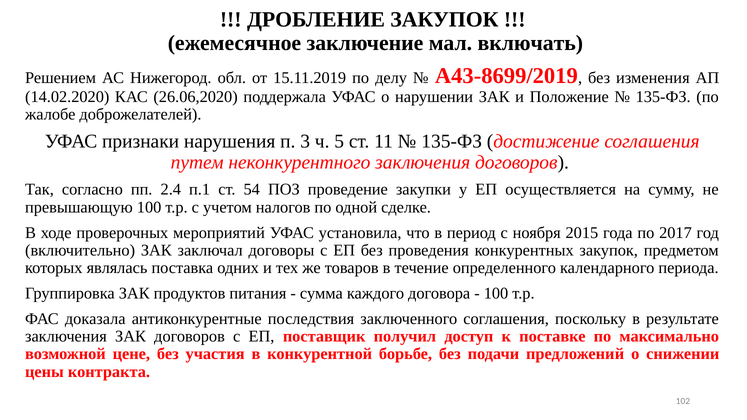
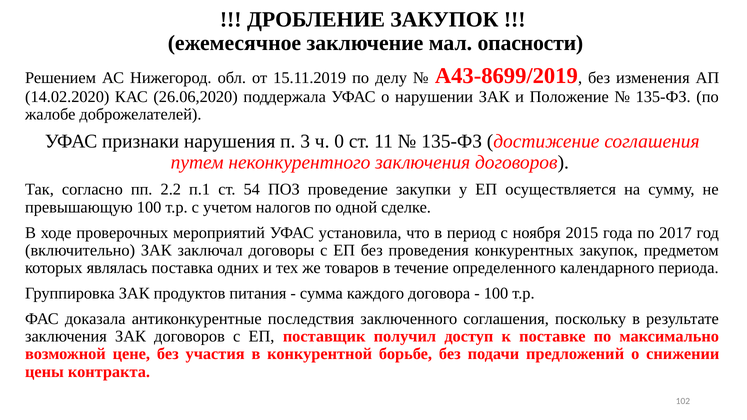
включать: включать -> опасности
5: 5 -> 0
2.4: 2.4 -> 2.2
